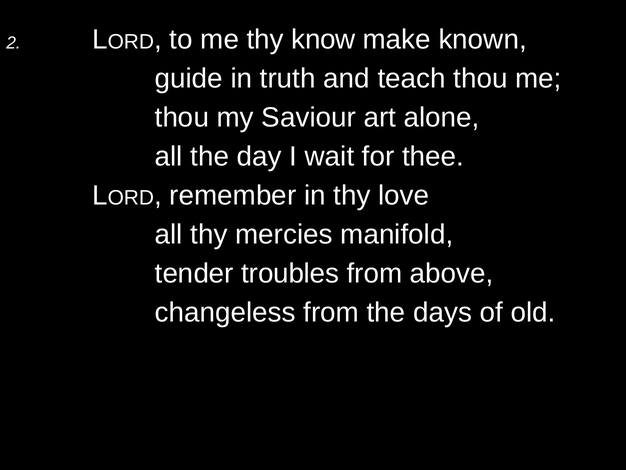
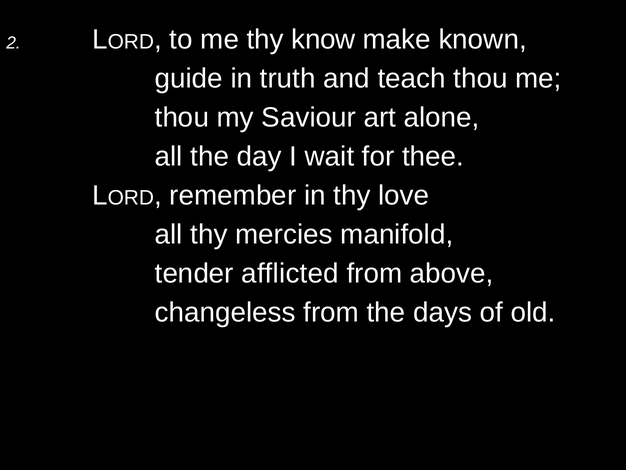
troubles: troubles -> afflicted
